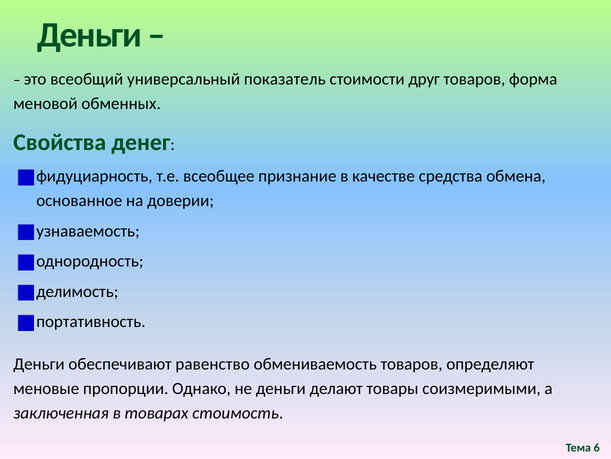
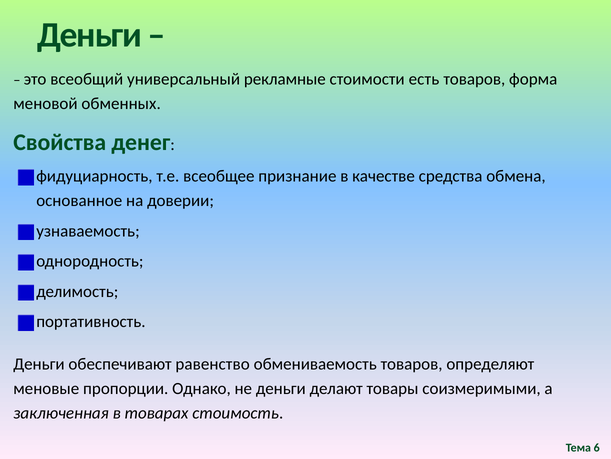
показатель: показатель -> рекламные
друг: друг -> есть
